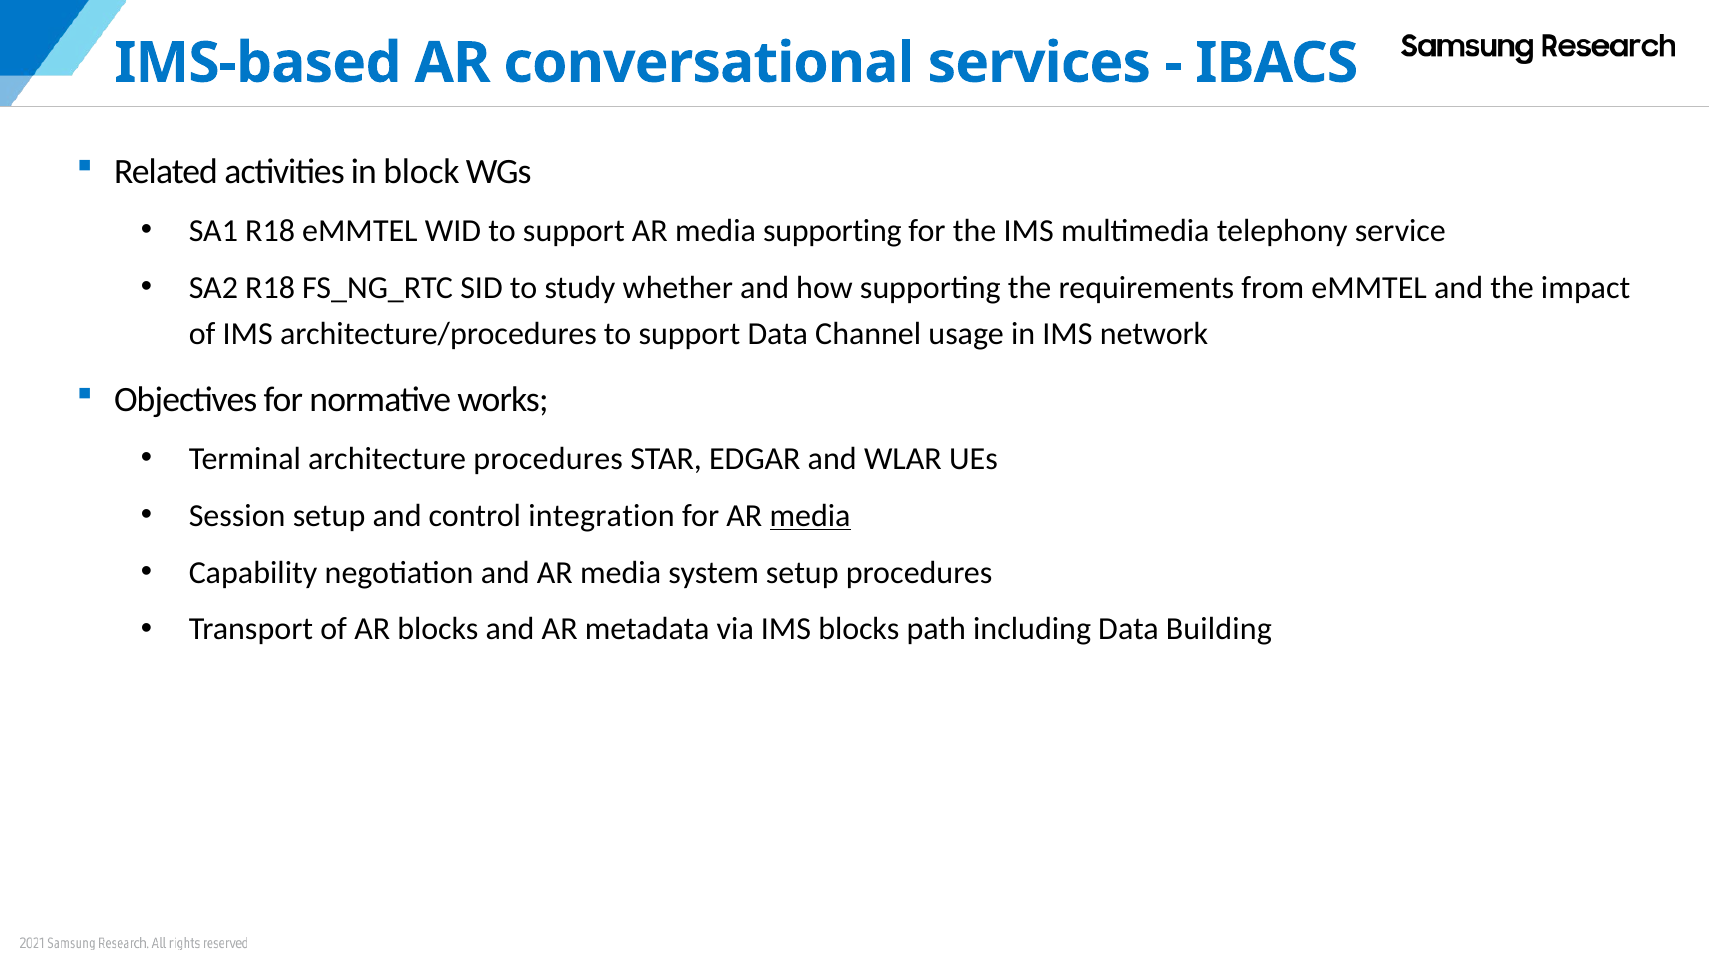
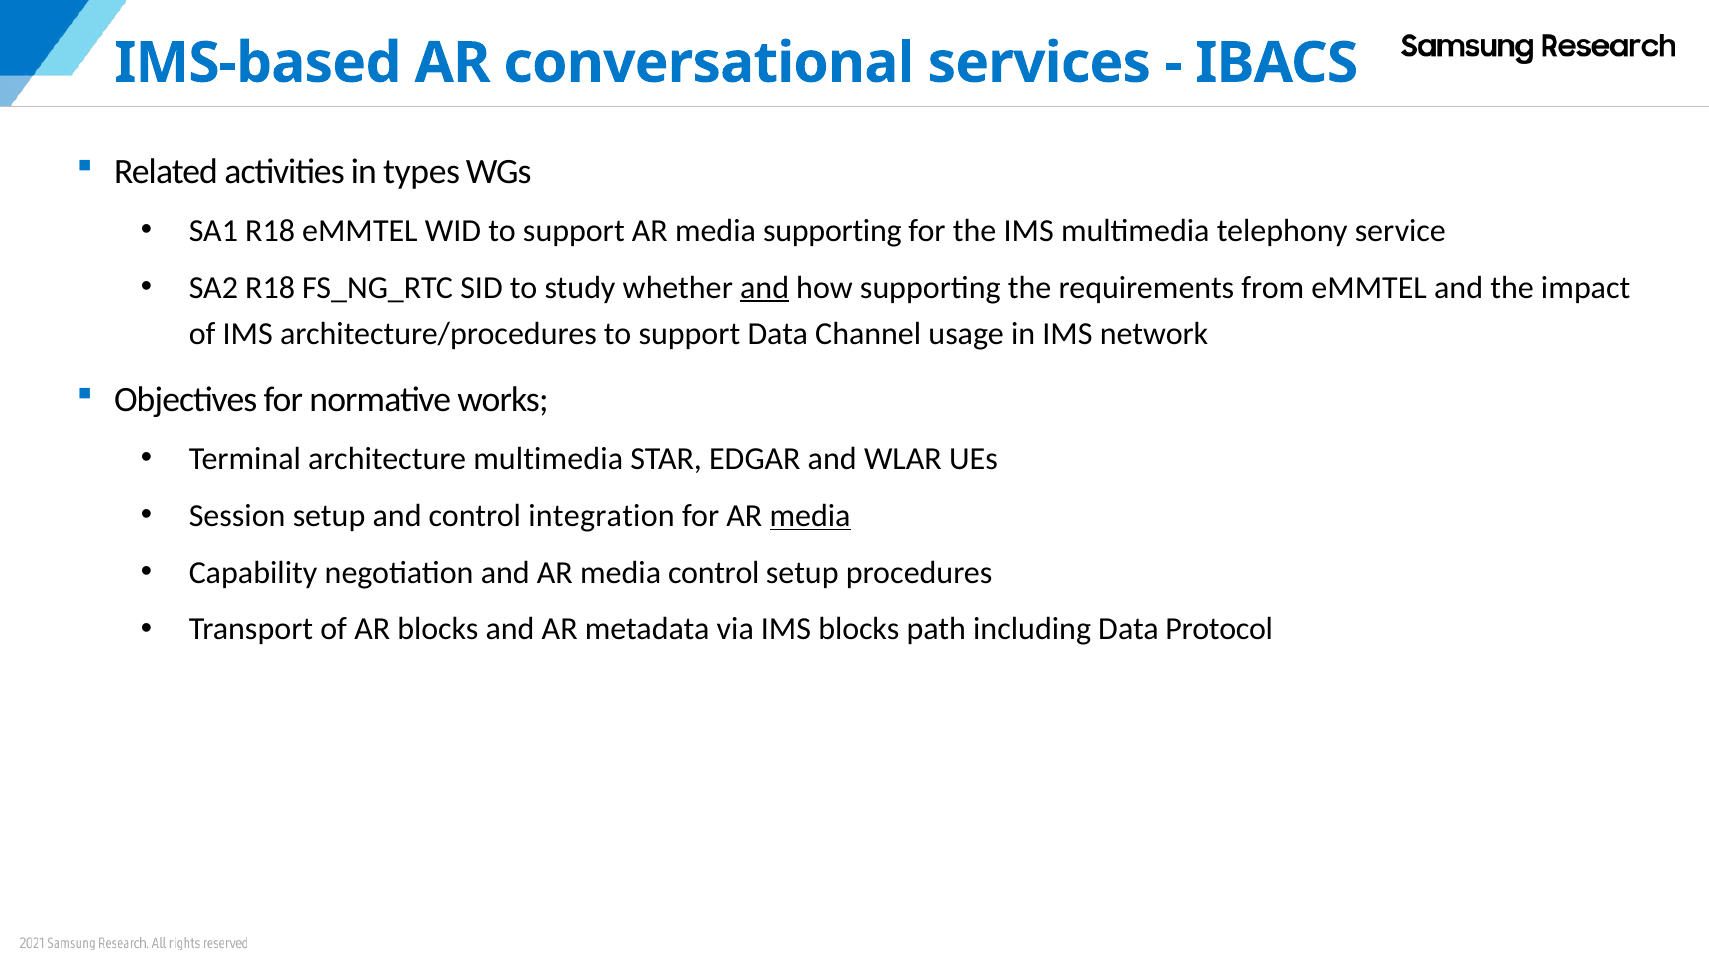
block: block -> types
and at (765, 288) underline: none -> present
architecture procedures: procedures -> multimedia
media system: system -> control
Building: Building -> Protocol
